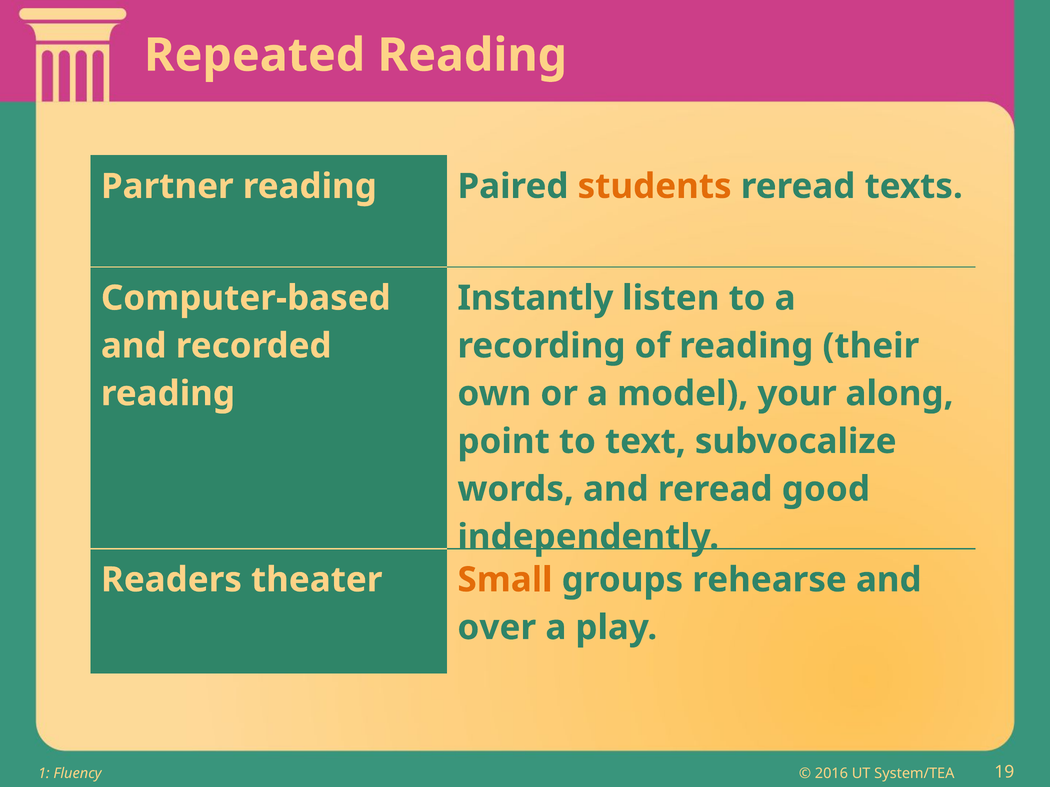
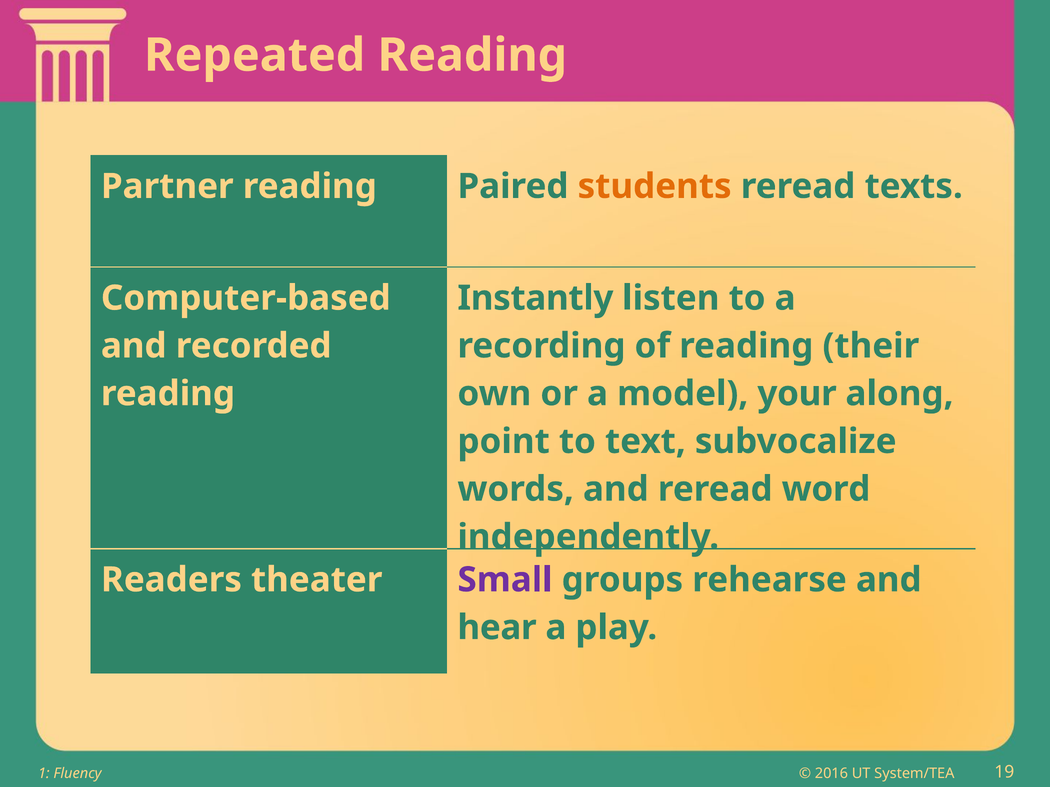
good: good -> word
Small colour: orange -> purple
over: over -> hear
